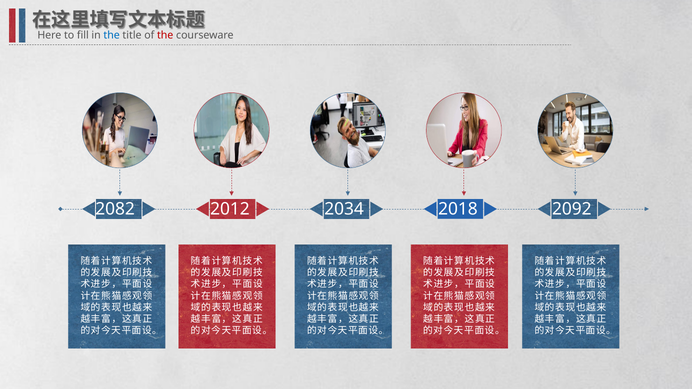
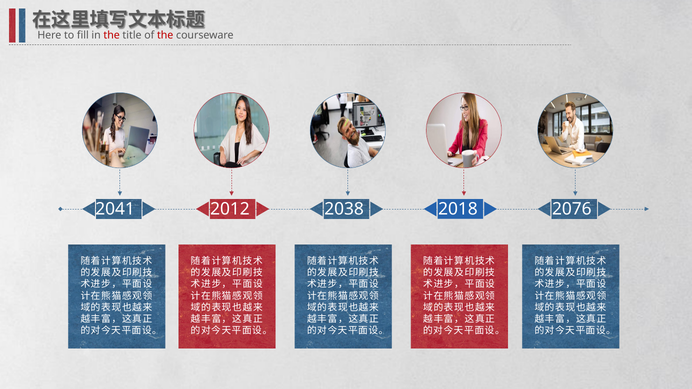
the at (112, 35) colour: blue -> red
2082: 2082 -> 2041
2034: 2034 -> 2038
2092: 2092 -> 2076
